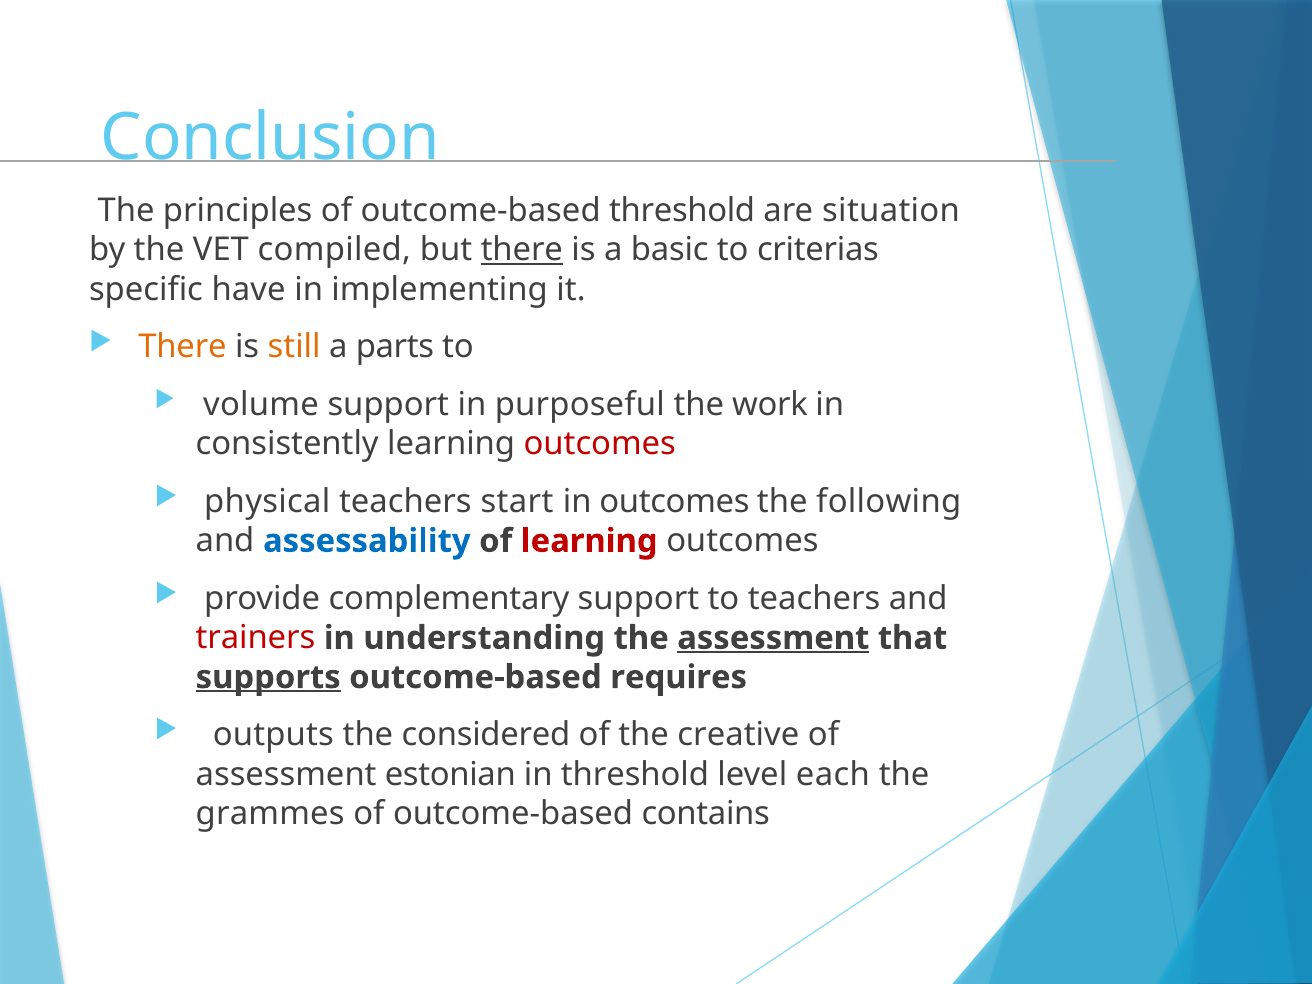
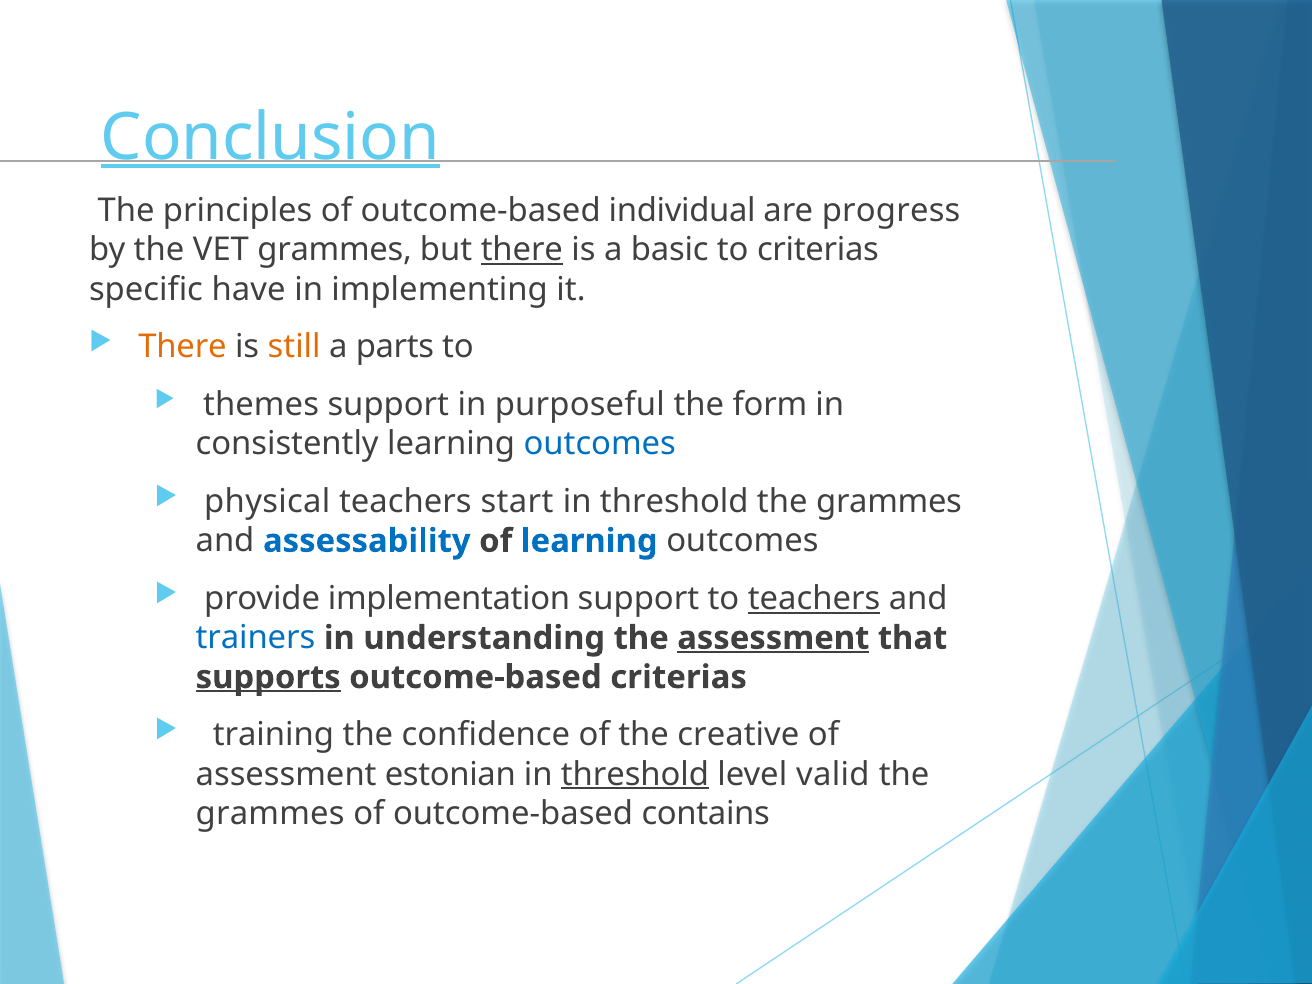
Conclusion underline: none -> present
outcome-based threshold: threshold -> individual
situation: situation -> progress
VET compiled: compiled -> grammes
volume: volume -> themes
work: work -> form
outcomes at (600, 444) colour: red -> blue
outcomes at (674, 502): outcomes -> threshold
following at (889, 502): following -> grammes
learning at (589, 541) colour: red -> blue
complementary: complementary -> implementation
teachers at (814, 599) underline: none -> present
trainers colour: red -> blue
outcome-based requires: requires -> criterias
outputs: outputs -> training
considered: considered -> confidence
threshold at (635, 774) underline: none -> present
each: each -> valid
